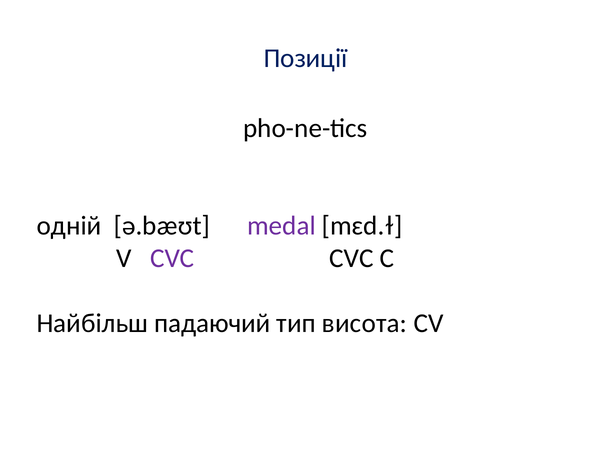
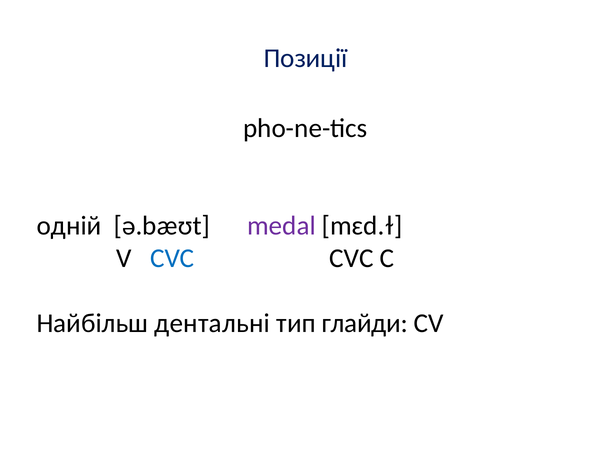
CVC at (172, 259) colour: purple -> blue
падаючий: падаючий -> дентальні
висота: висота -> глайди
